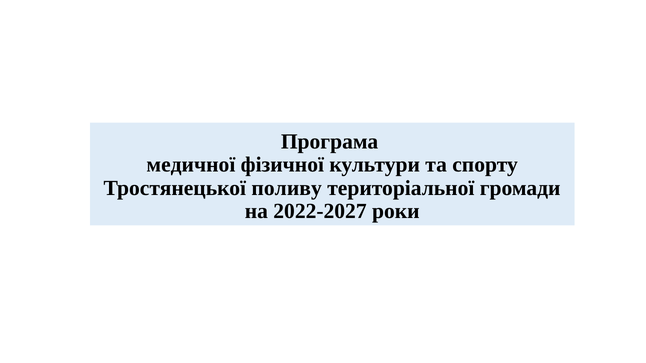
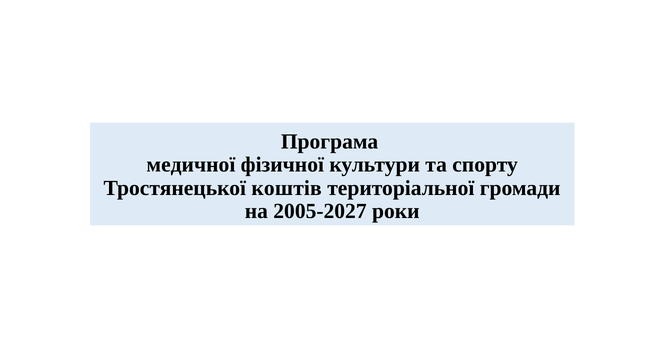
поливу: поливу -> коштів
2022-2027: 2022-2027 -> 2005-2027
